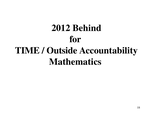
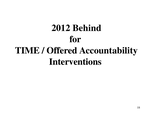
Outside: Outside -> Offered
Mathematics: Mathematics -> Interventions
